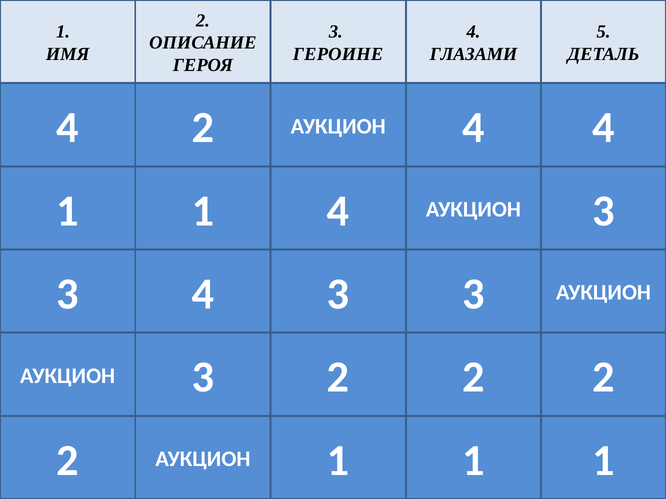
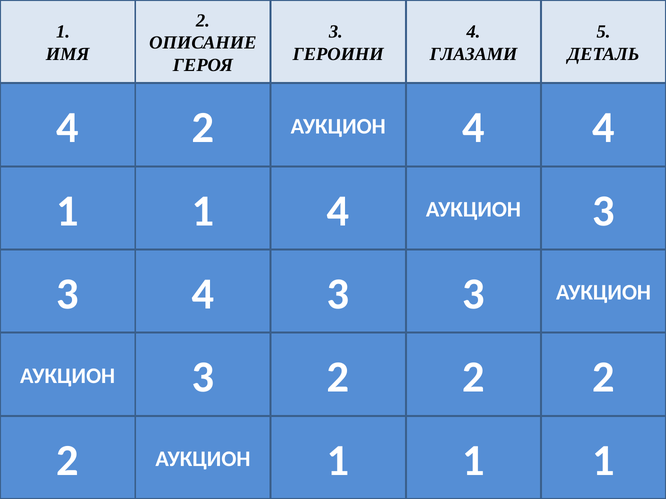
ГЕРОИНЕ: ГЕРОИНЕ -> ГЕРОИНИ
